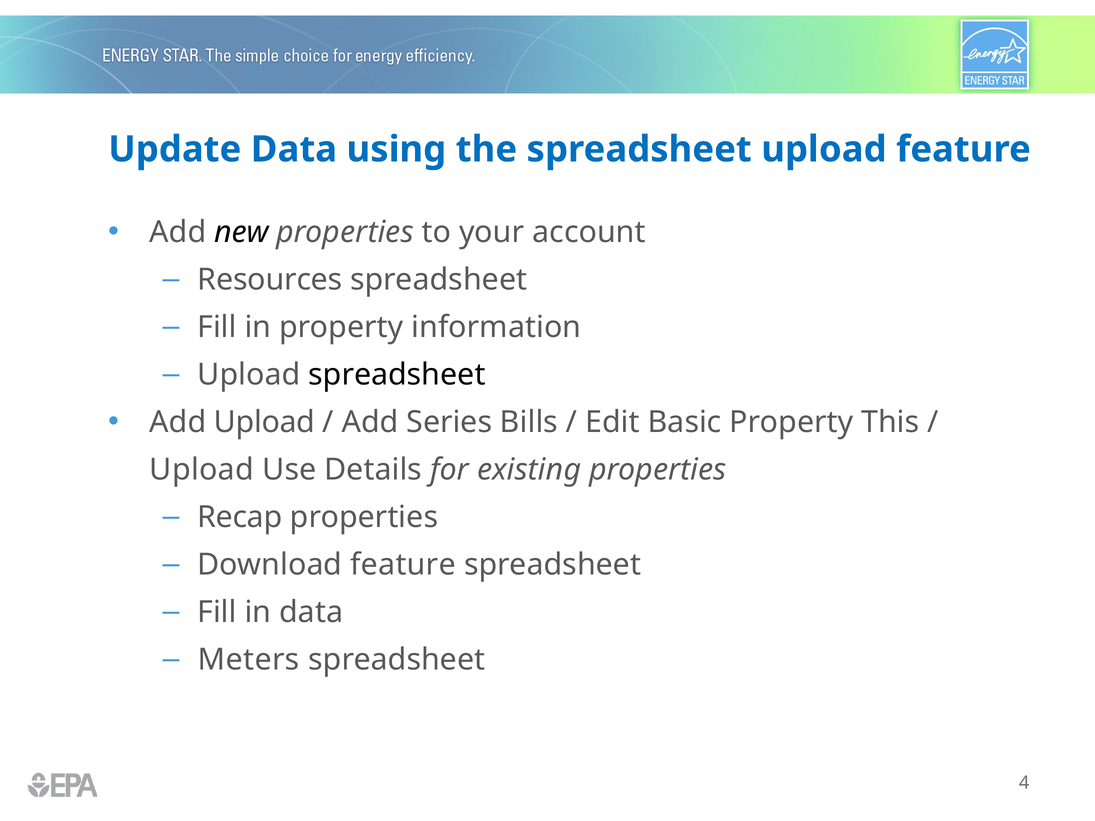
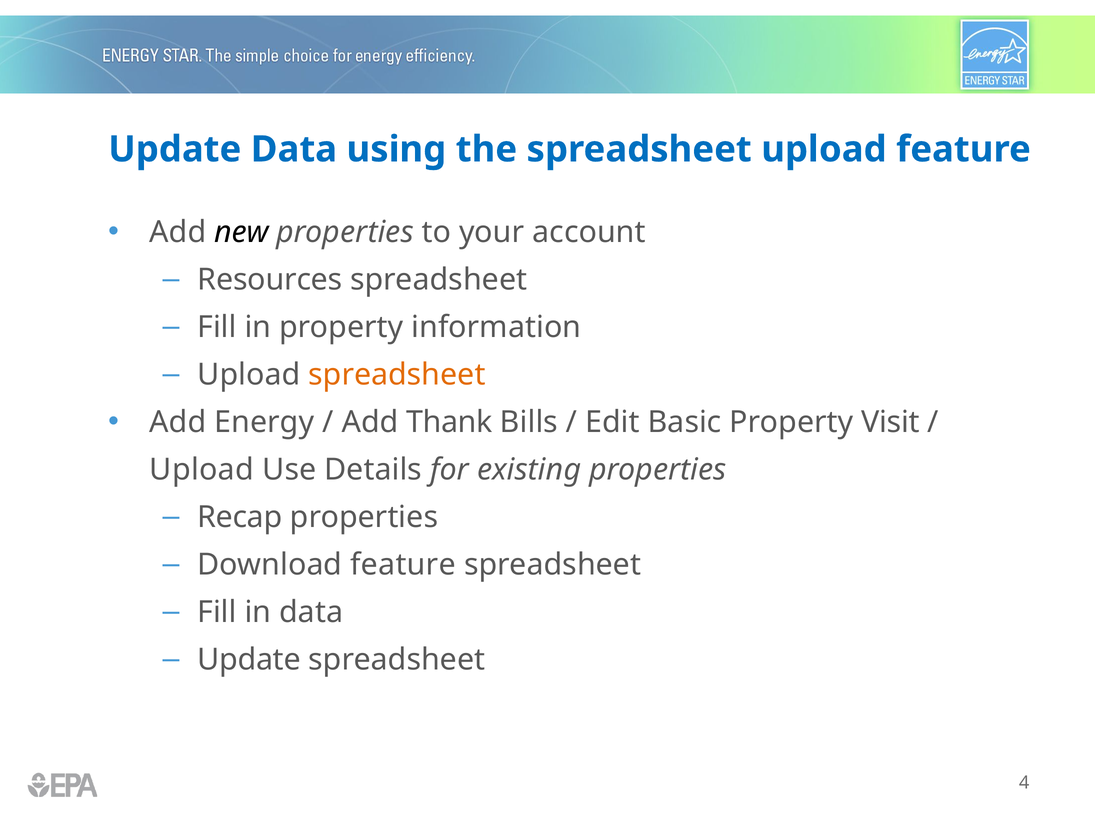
spreadsheet at (397, 375) colour: black -> orange
Add Upload: Upload -> Energy
Series: Series -> Thank
This: This -> Visit
Meters at (249, 660): Meters -> Update
